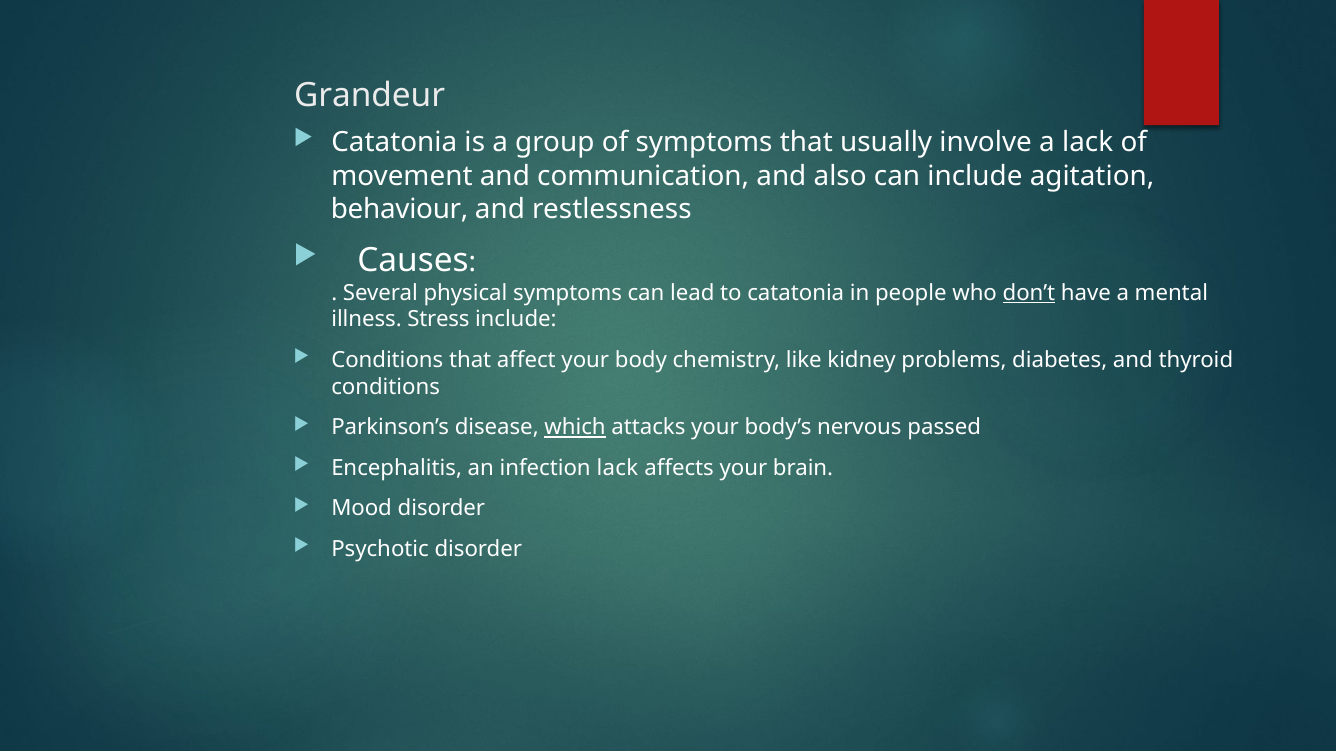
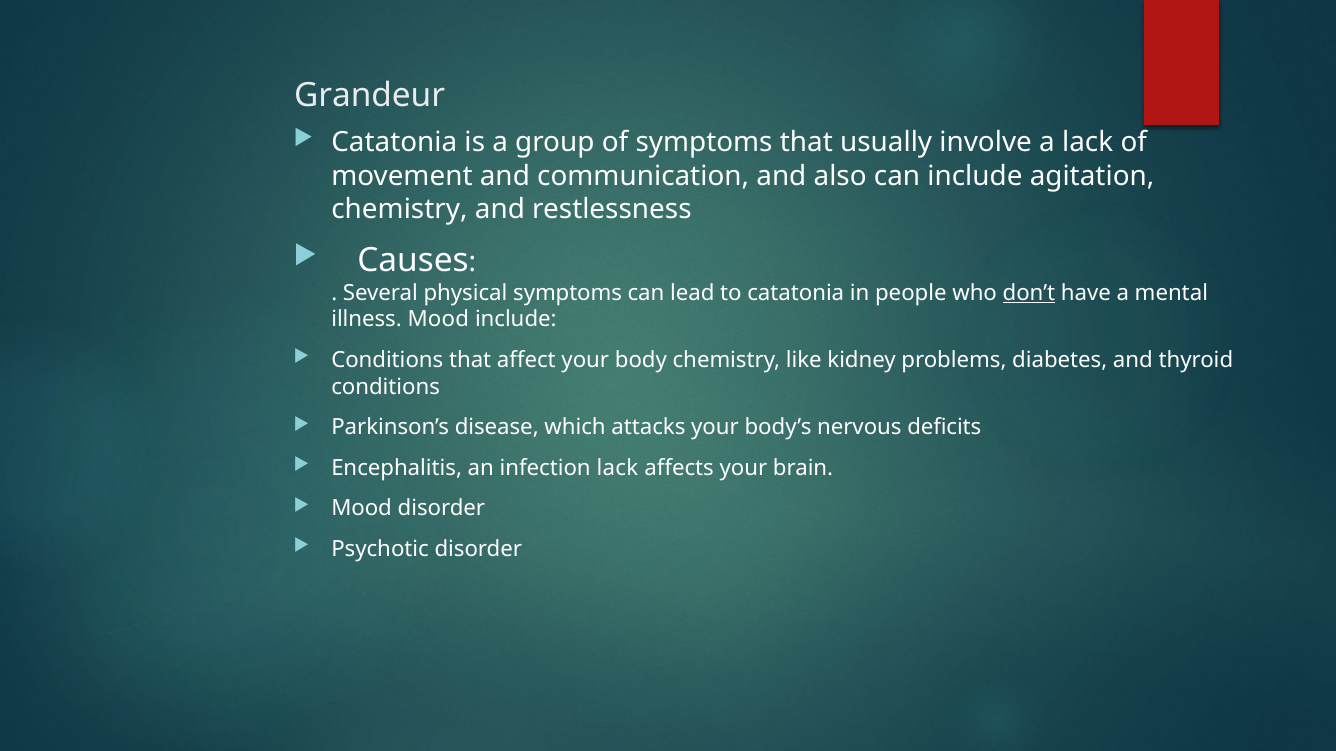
behaviour at (400, 209): behaviour -> chemistry
illness Stress: Stress -> Mood
which underline: present -> none
passed: passed -> deficits
